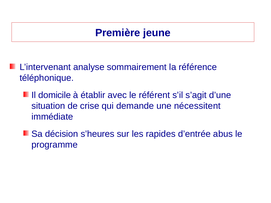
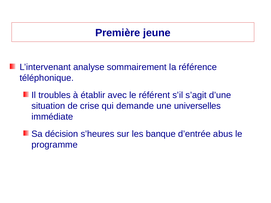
domicile: domicile -> troubles
nécessitent: nécessitent -> universelles
rapides: rapides -> banque
